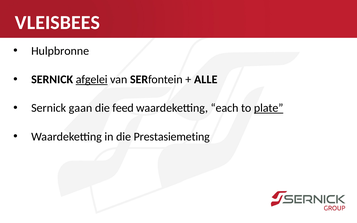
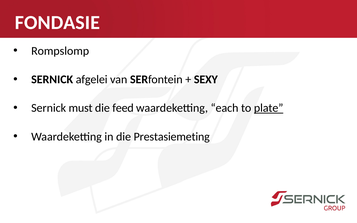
VLEISBEES: VLEISBEES -> FONDASIE
Hulpbronne: Hulpbronne -> Rompslomp
afgelei underline: present -> none
ALLE: ALLE -> SEXY
gaan: gaan -> must
